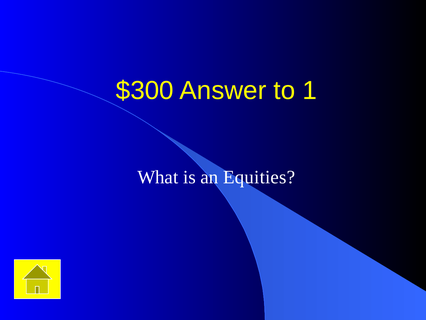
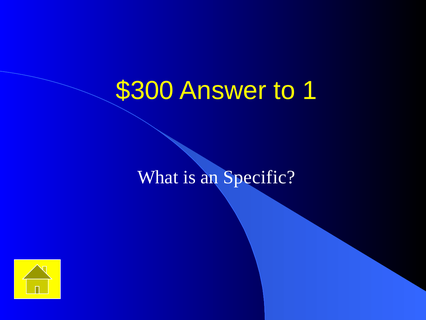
Equities: Equities -> Specific
